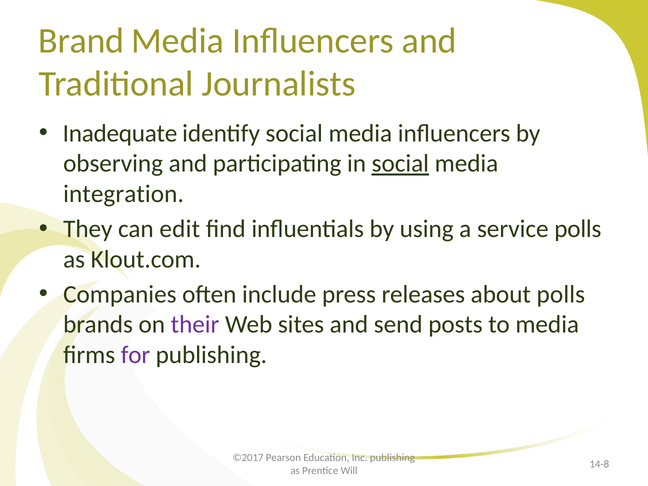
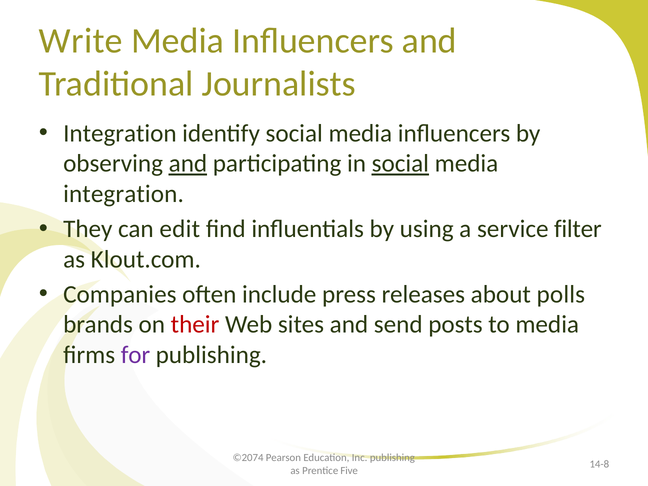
Brand: Brand -> Write
Inadequate at (120, 133): Inadequate -> Integration
and at (188, 164) underline: none -> present
service polls: polls -> filter
their colour: purple -> red
©2017: ©2017 -> ©2074
Will: Will -> Five
